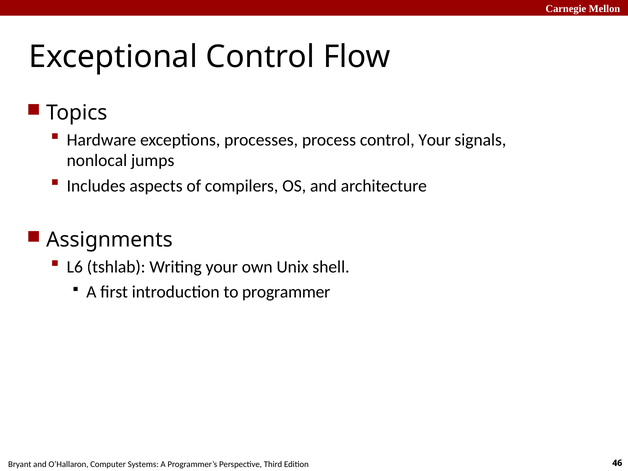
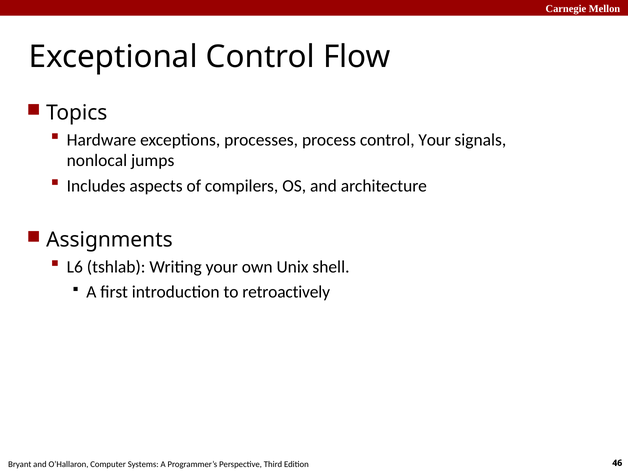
programmer: programmer -> retroactively
